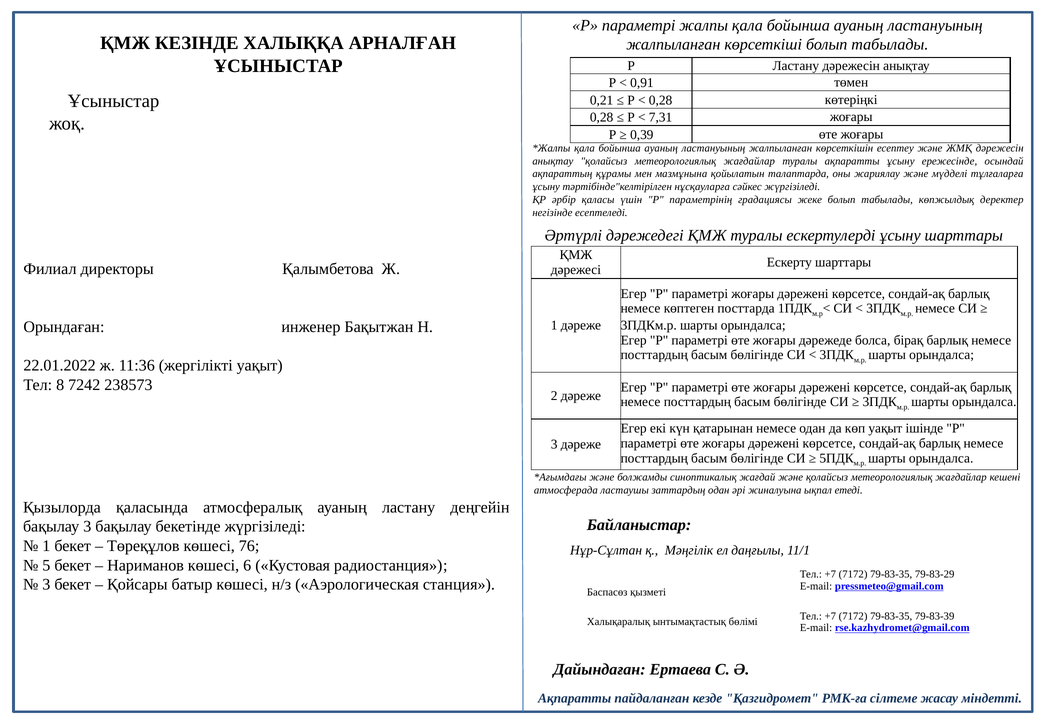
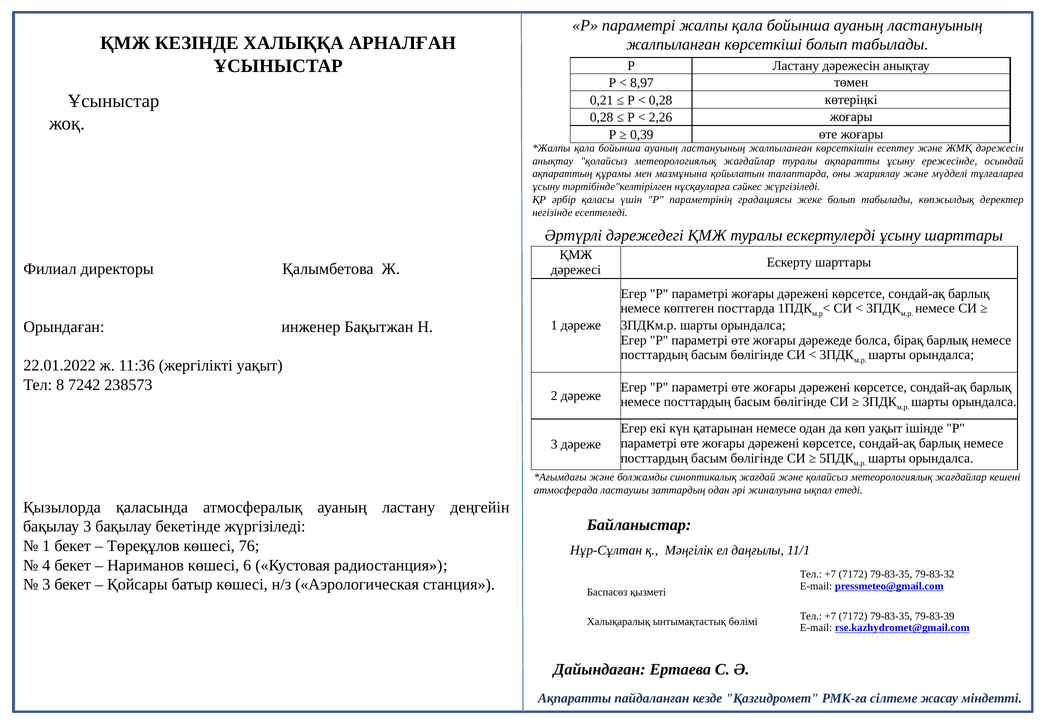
0,91: 0,91 -> 8,97
7,31: 7,31 -> 2,26
5: 5 -> 4
79-83-29: 79-83-29 -> 79-83-32
